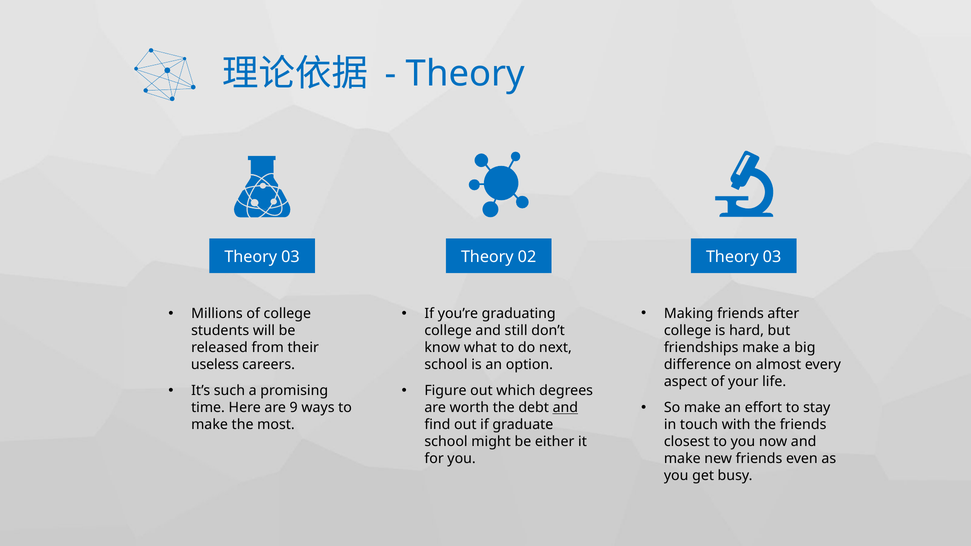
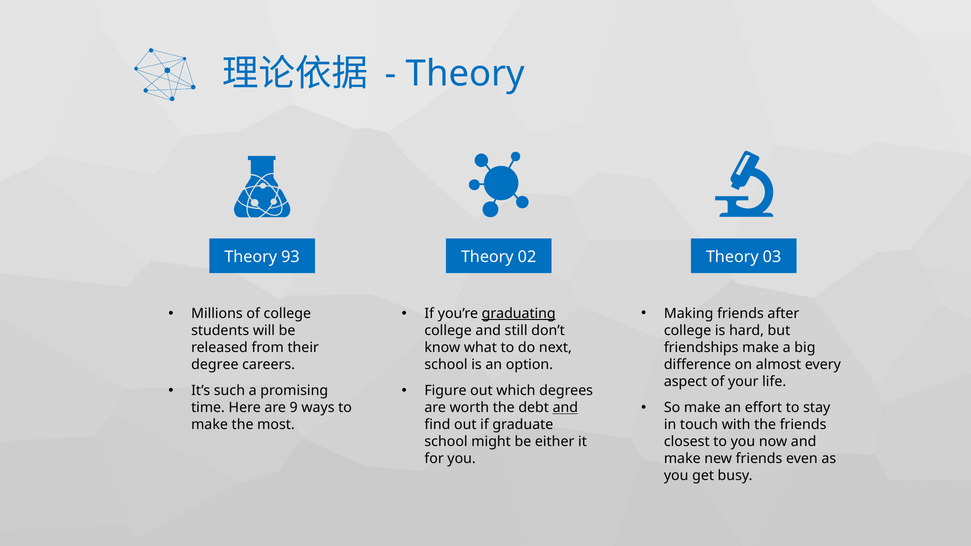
03 at (290, 257): 03 -> 93
graduating underline: none -> present
useless: useless -> degree
